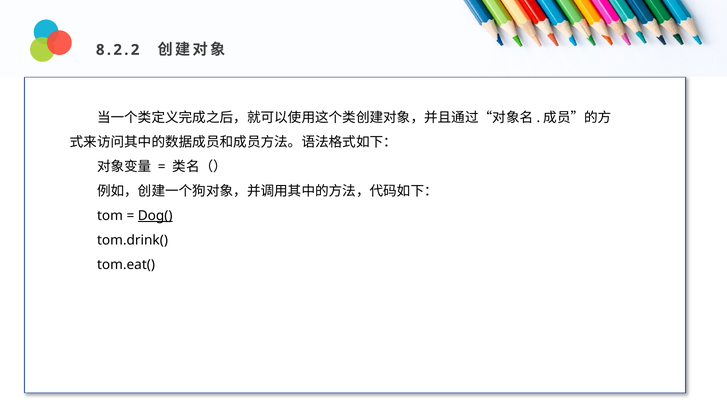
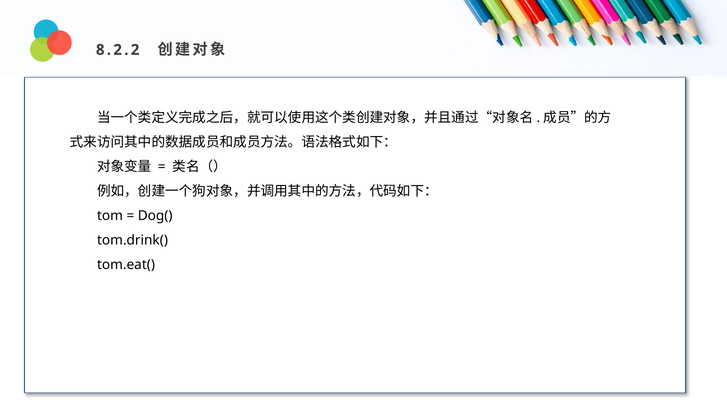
Dog( underline: present -> none
